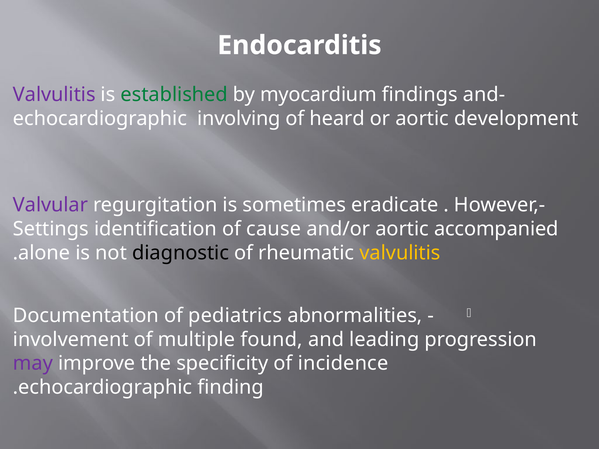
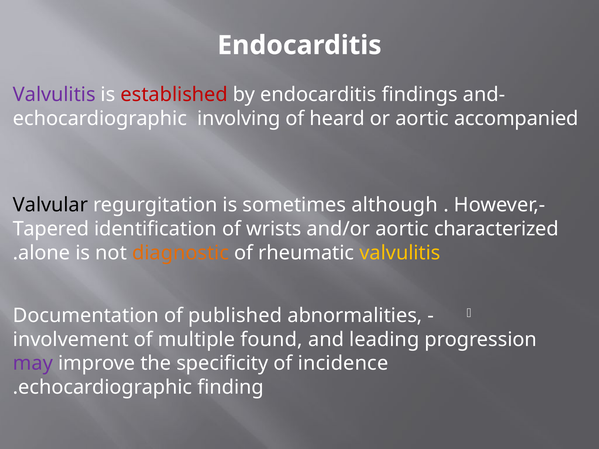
established colour: green -> red
by myocardium: myocardium -> endocarditis
development: development -> accompanied
Valvular colour: purple -> black
eradicate: eradicate -> although
Settings: Settings -> Tapered
cause: cause -> wrists
accompanied: accompanied -> characterized
diagnostic colour: black -> orange
pediatrics: pediatrics -> published
